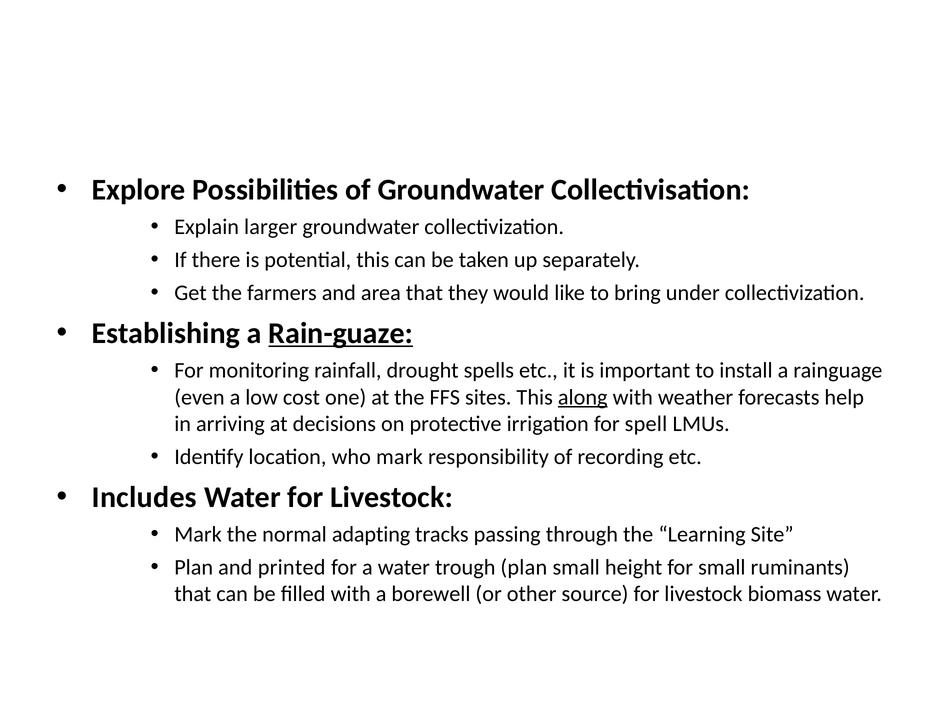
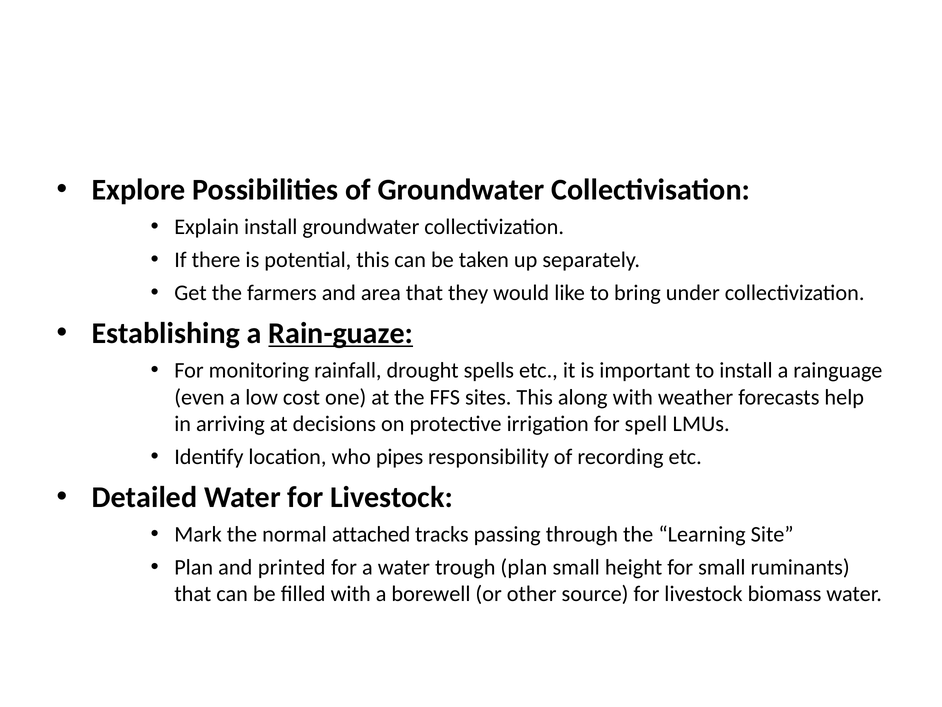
Explain larger: larger -> install
along underline: present -> none
who mark: mark -> pipes
Includes: Includes -> Detailed
adapting: adapting -> attached
